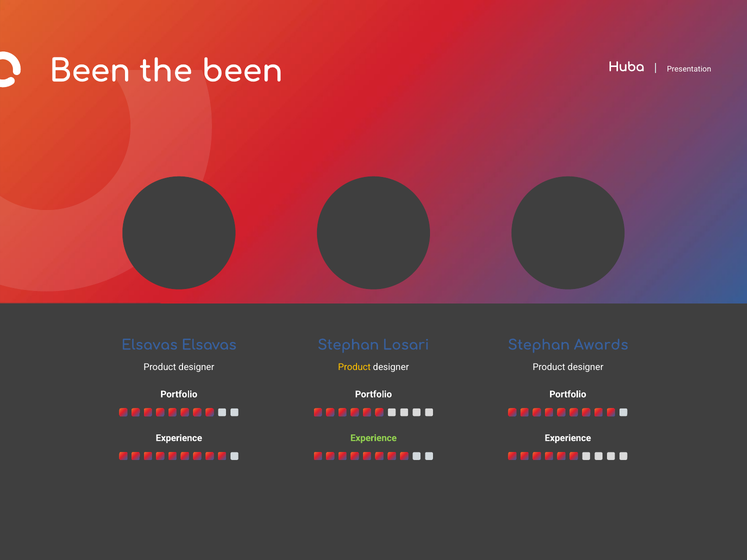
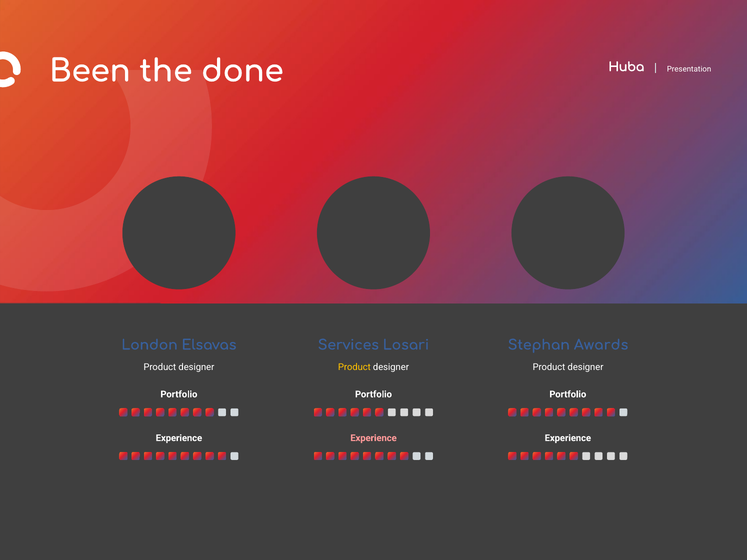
the been: been -> done
Elsavas at (149, 345): Elsavas -> London
Stephan at (348, 345): Stephan -> Services
Experience at (373, 438) colour: light green -> pink
